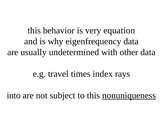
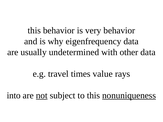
very equation: equation -> behavior
index: index -> value
not underline: none -> present
